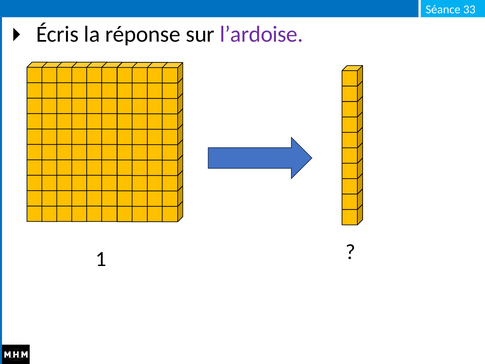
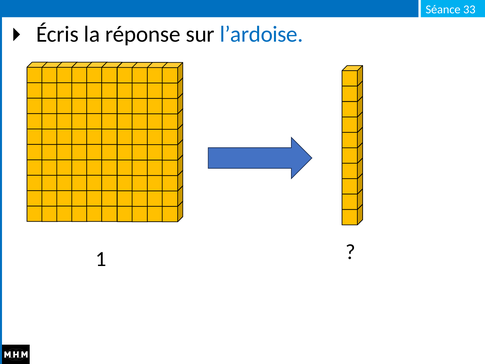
l’ardoise colour: purple -> blue
